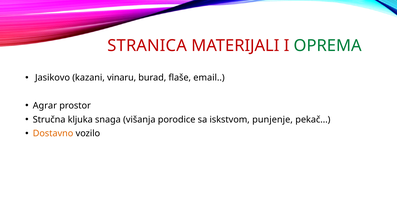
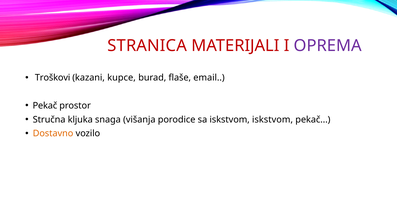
OPREMA colour: green -> purple
Jasikovo: Jasikovo -> Troškovi
vinaru: vinaru -> kupce
Agrar at (45, 106): Agrar -> Pekač
iskstvom punjenje: punjenje -> iskstvom
